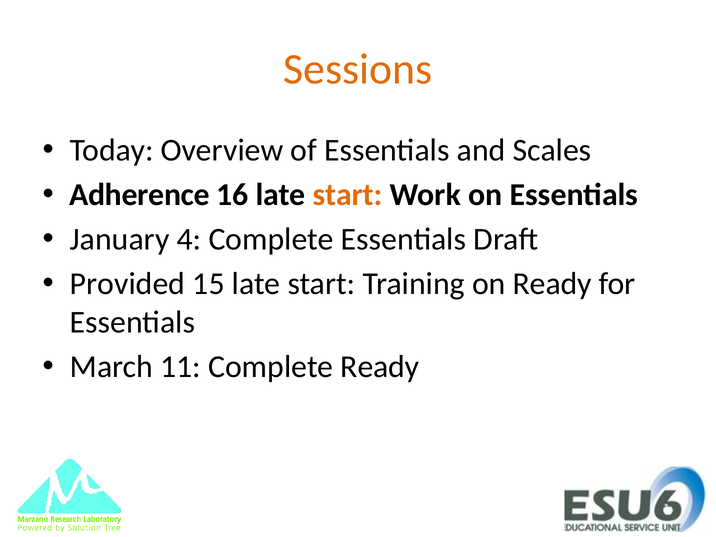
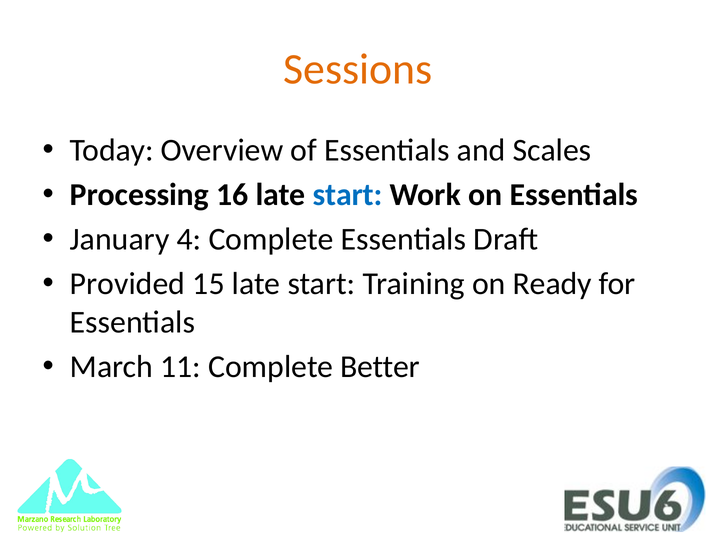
Adherence: Adherence -> Processing
start at (348, 195) colour: orange -> blue
Complete Ready: Ready -> Better
